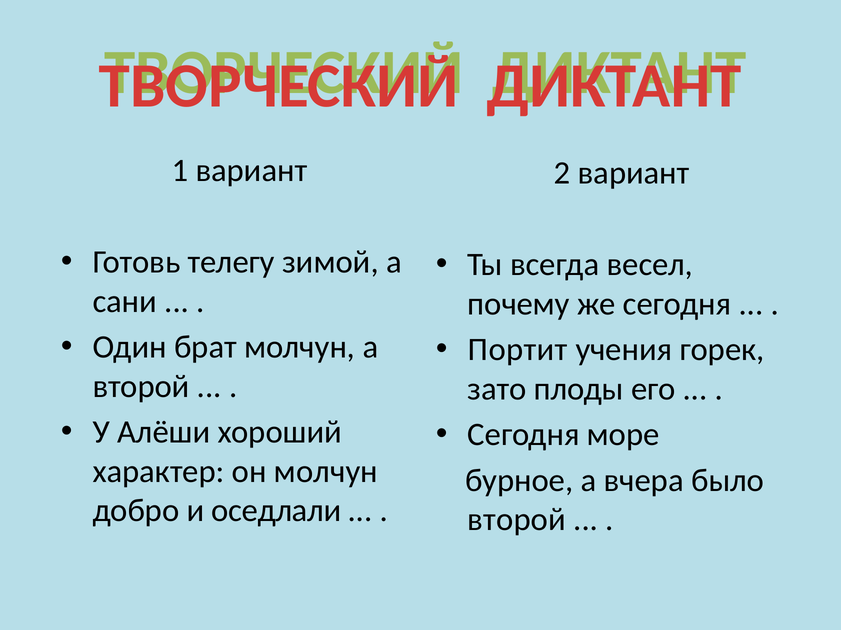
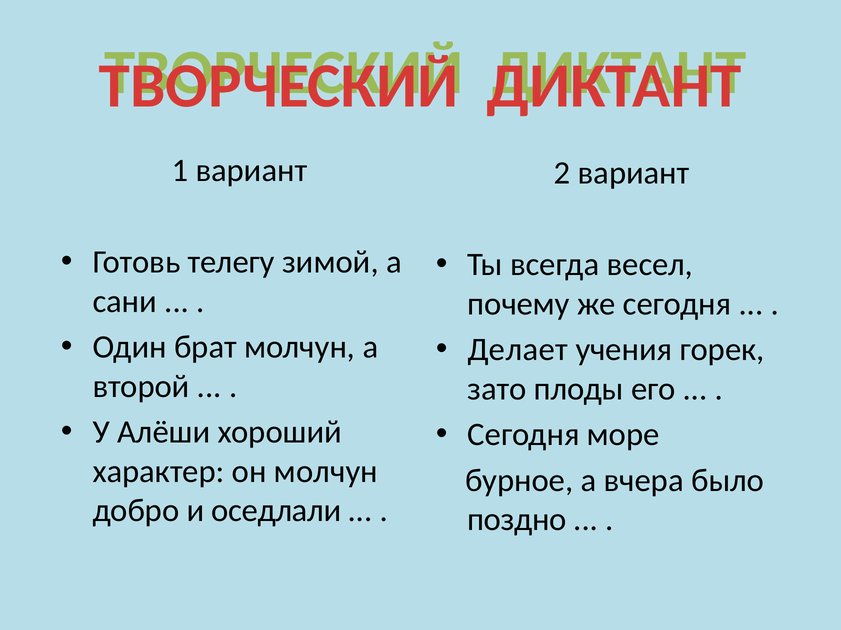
Портит: Портит -> Делает
второй at (517, 520): второй -> поздно
